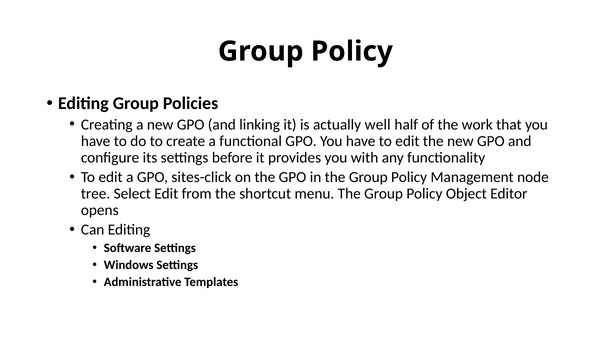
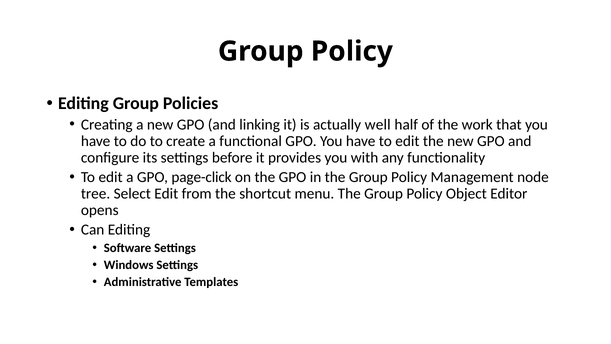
sites-click: sites-click -> page-click
